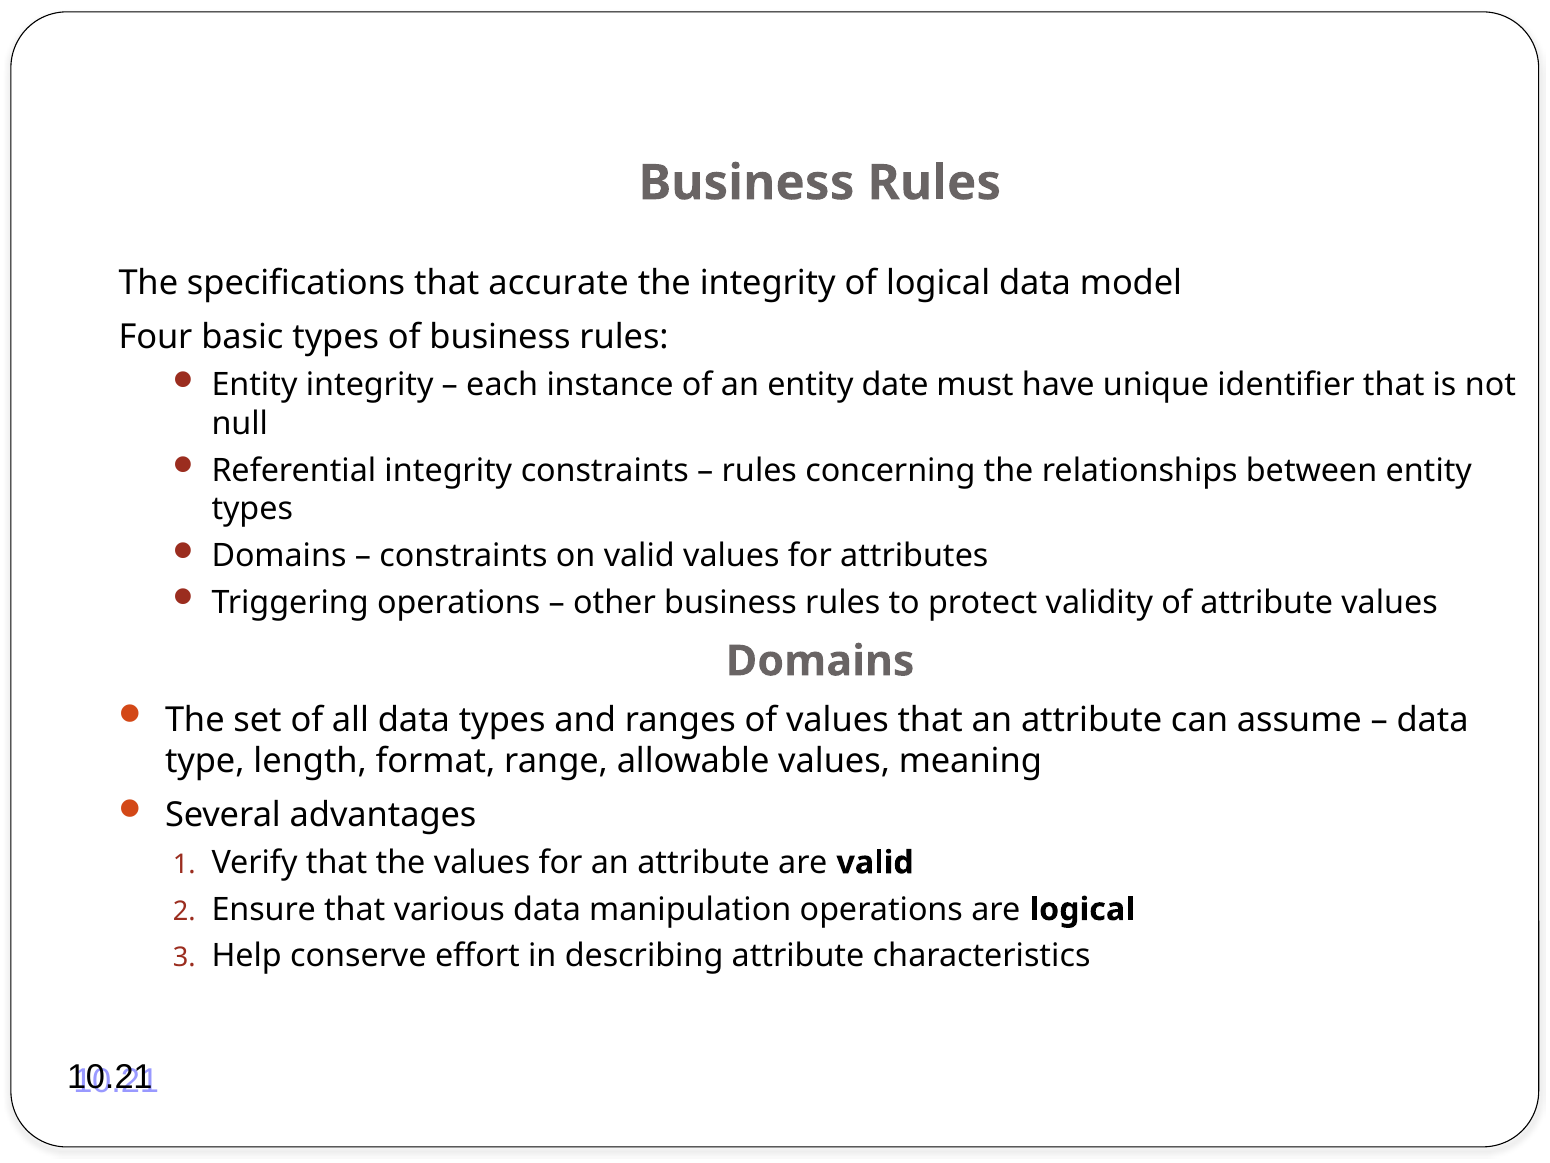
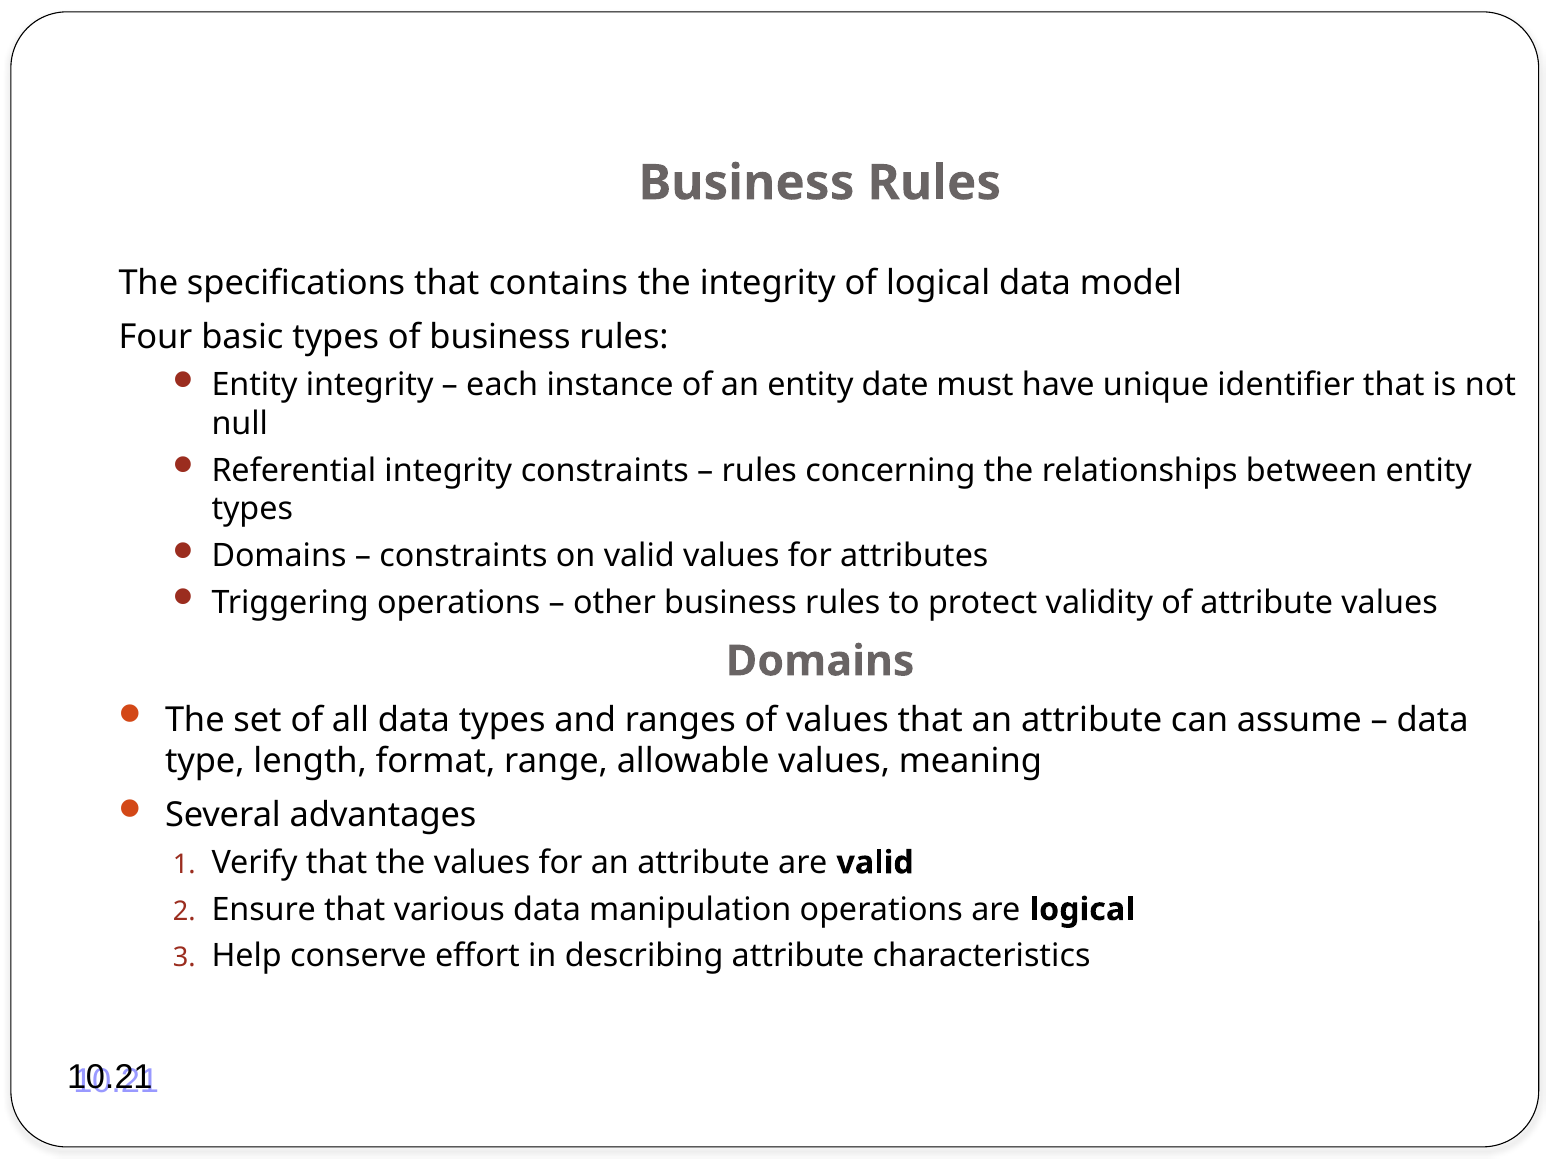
accurate: accurate -> contains
